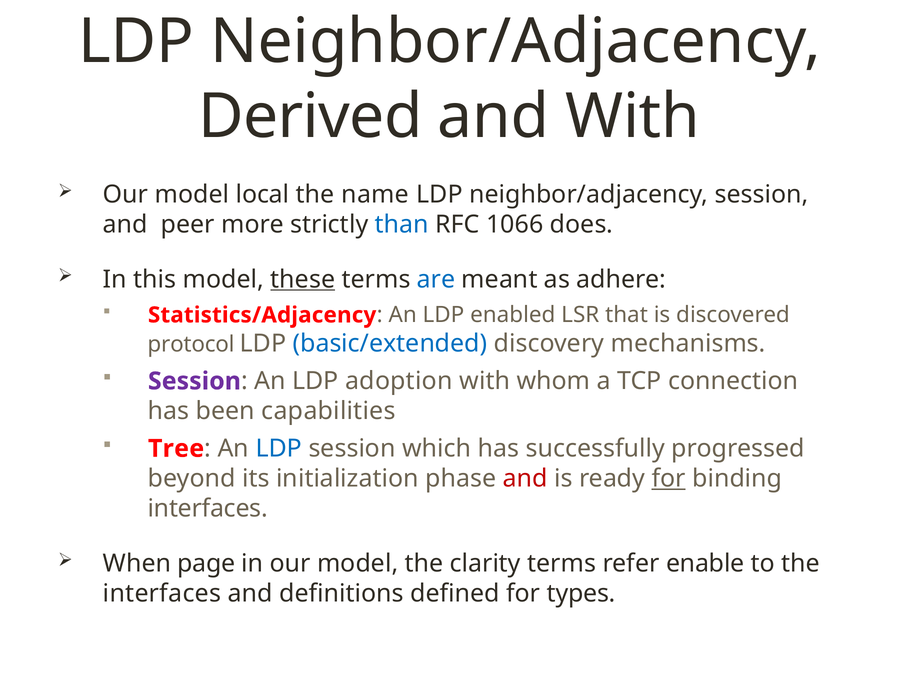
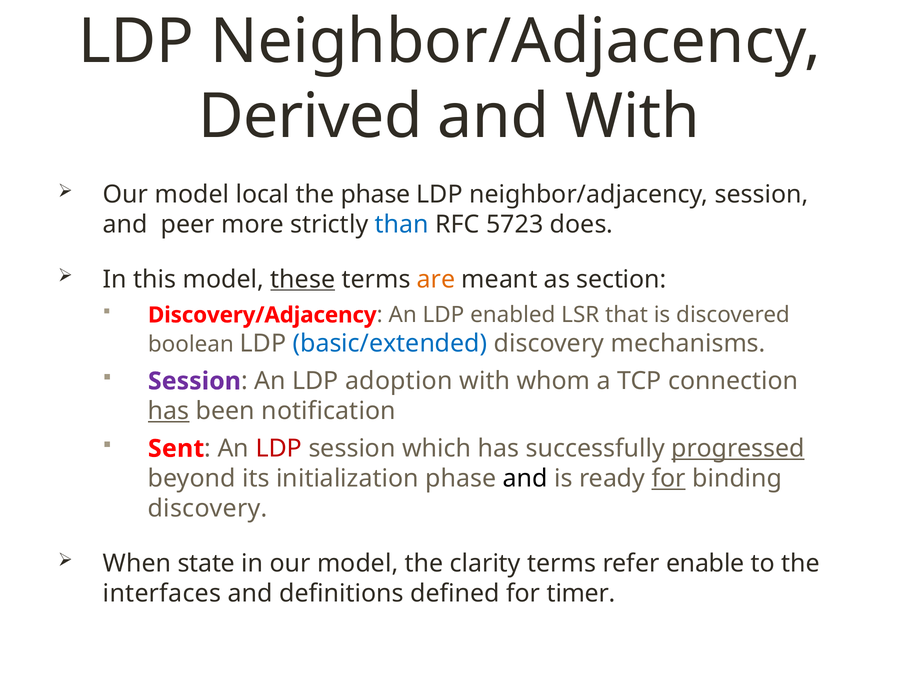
the name: name -> phase
1066: 1066 -> 5723
are colour: blue -> orange
adhere: adhere -> section
Statistics/Adjacency: Statistics/Adjacency -> Discovery/Adjacency
protocol: protocol -> boolean
has at (169, 411) underline: none -> present
capabilities: capabilities -> notification
Tree: Tree -> Sent
LDP at (279, 449) colour: blue -> red
progressed underline: none -> present
and at (525, 479) colour: red -> black
interfaces at (208, 509): interfaces -> discovery
page: page -> state
types: types -> timer
